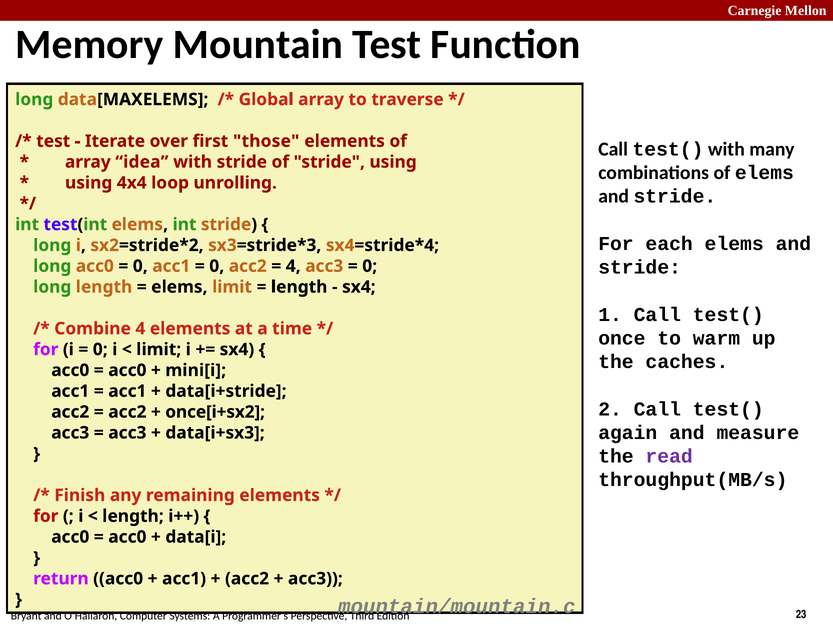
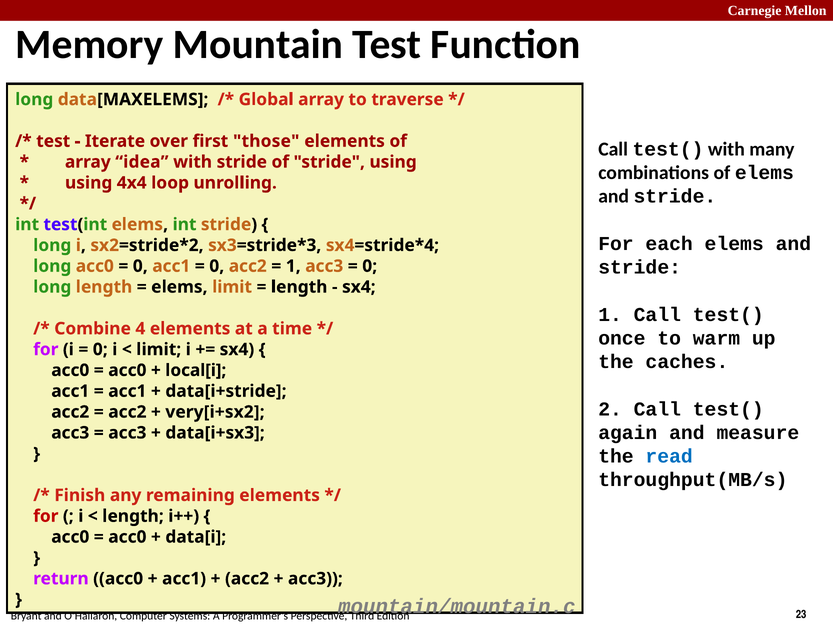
4 at (293, 266): 4 -> 1
mini[i: mini[i -> local[i
once[i+sx2: once[i+sx2 -> very[i+sx2
read colour: purple -> blue
